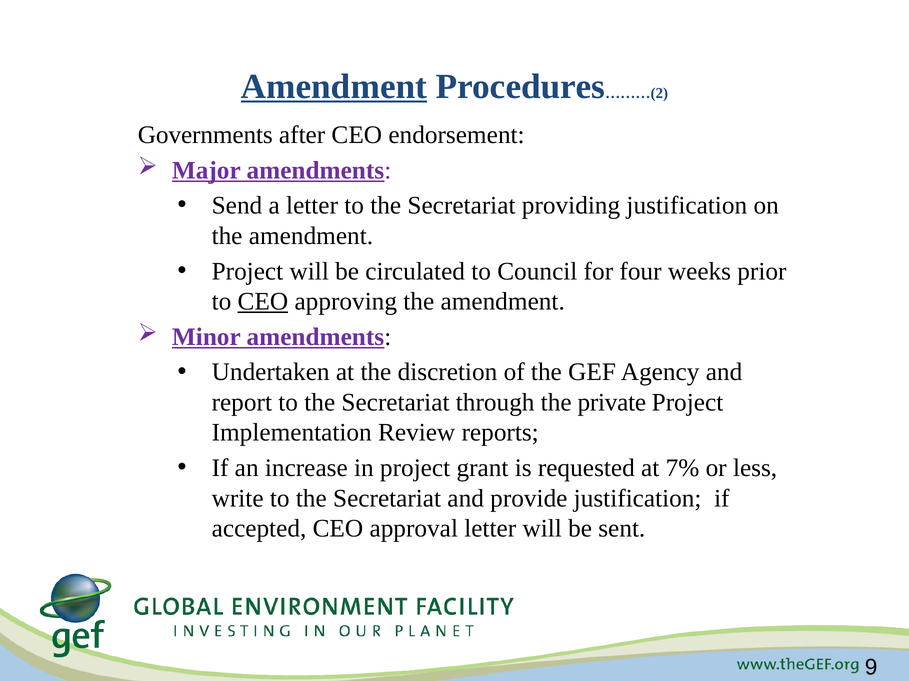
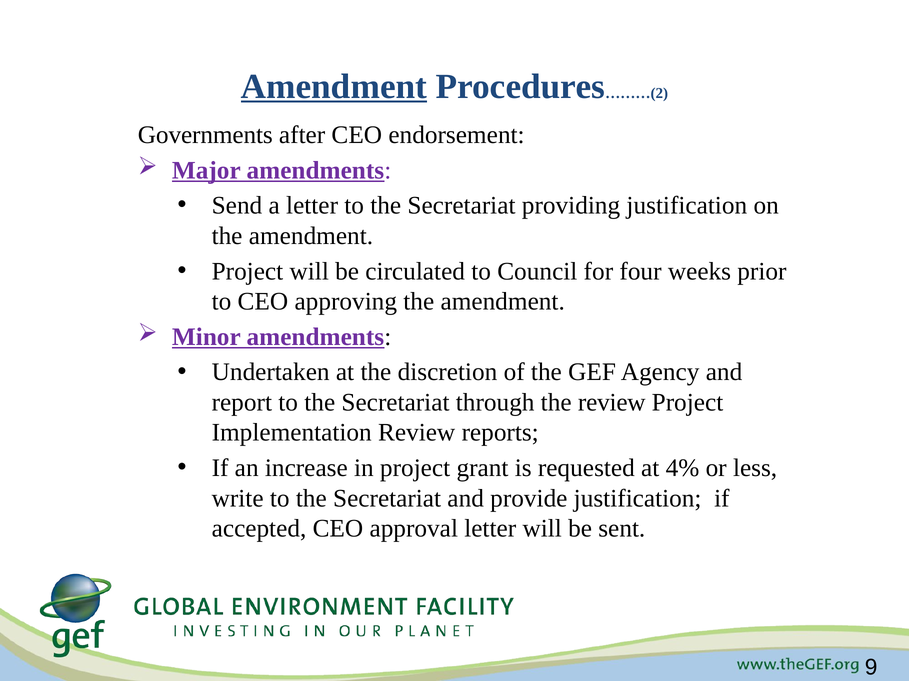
CEO at (263, 302) underline: present -> none
the private: private -> review
7%: 7% -> 4%
